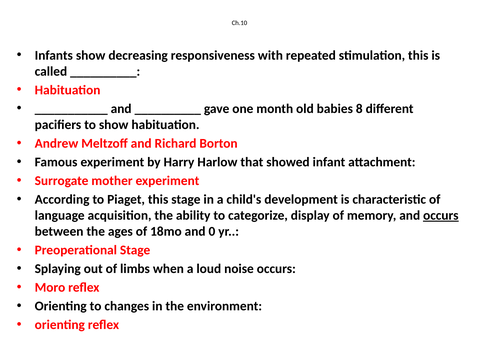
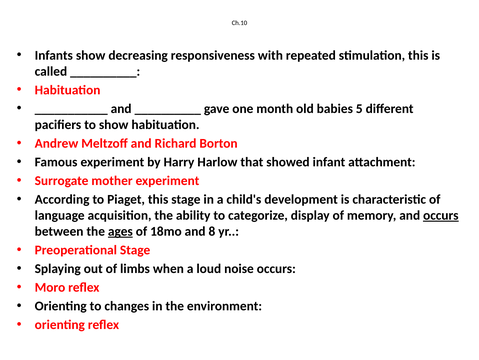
8: 8 -> 5
ages underline: none -> present
0: 0 -> 8
